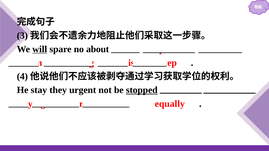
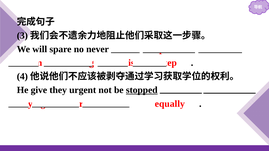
will underline: present -> none
about: about -> never
stay: stay -> give
